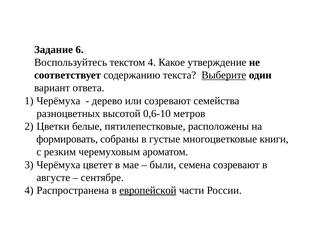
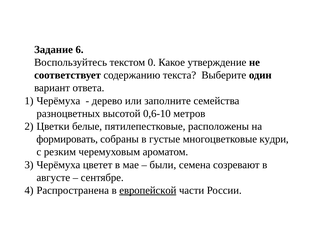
текстом 4: 4 -> 0
Выберите underline: present -> none
или созревают: созревают -> заполните
книги: книги -> кудри
